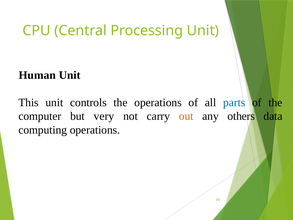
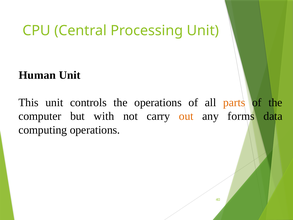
parts colour: blue -> orange
very: very -> with
others: others -> forms
